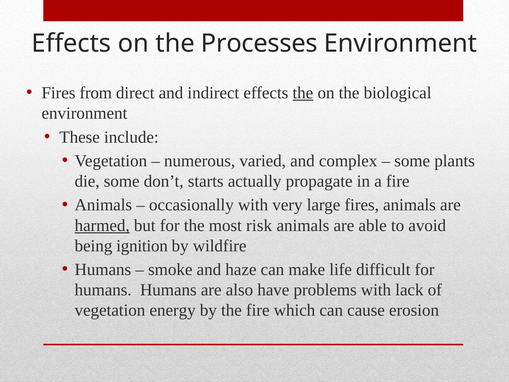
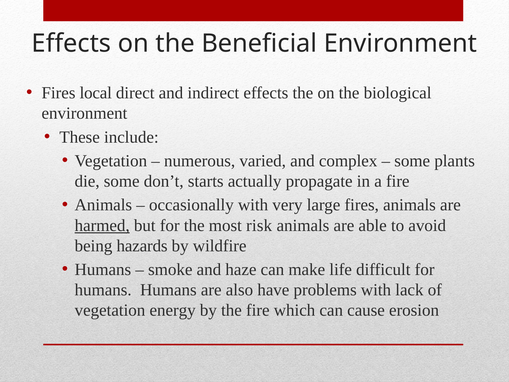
Processes: Processes -> Beneficial
from: from -> local
the at (303, 93) underline: present -> none
ignition: ignition -> hazards
